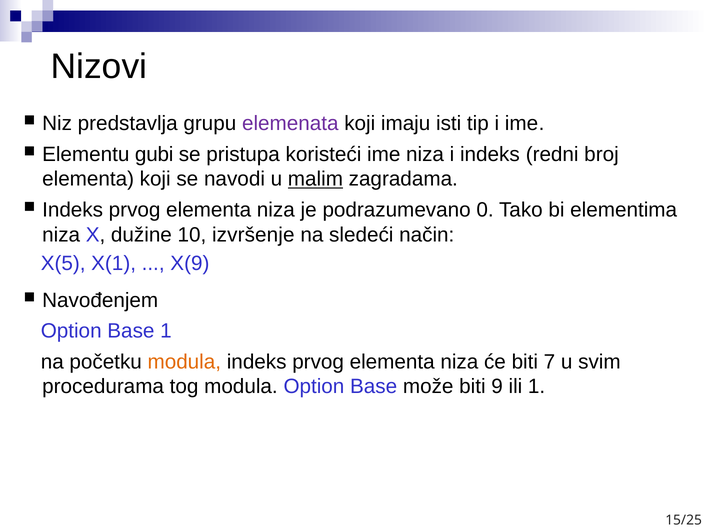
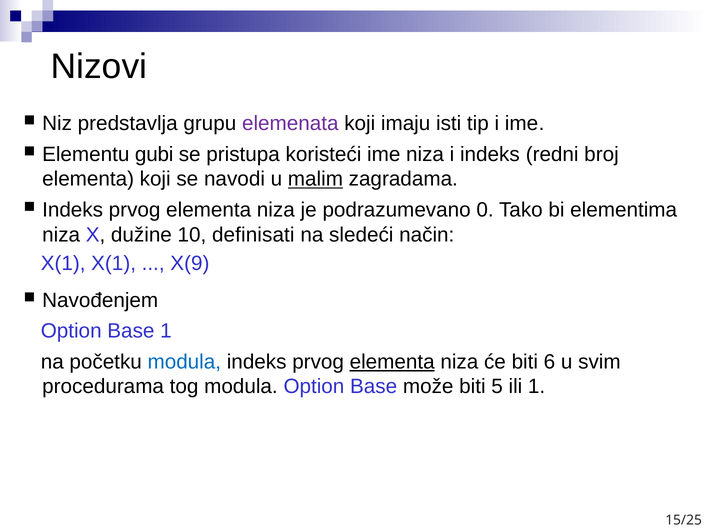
izvršenje: izvršenje -> definisati
X(5 at (63, 264): X(5 -> X(1
modula at (184, 362) colour: orange -> blue
elementa at (392, 362) underline: none -> present
7: 7 -> 6
9: 9 -> 5
